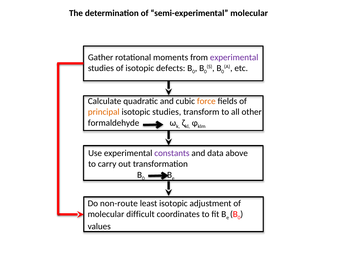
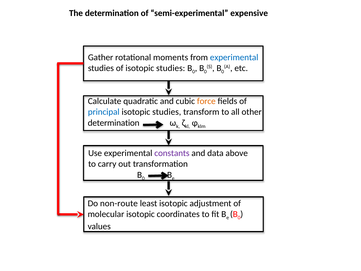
semi-experimental molecular: molecular -> expensive
experimental at (234, 57) colour: purple -> blue
of isotopic defects: defects -> studies
principal colour: orange -> blue
formaldehyde at (114, 123): formaldehyde -> determination
molecular difficult: difficult -> isotopic
